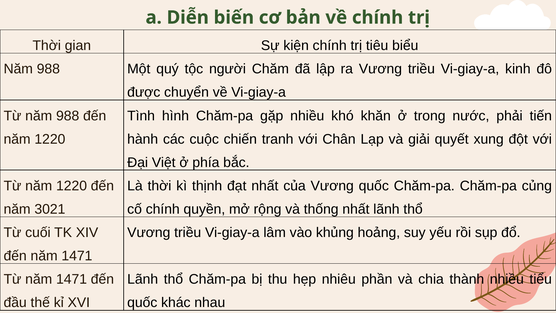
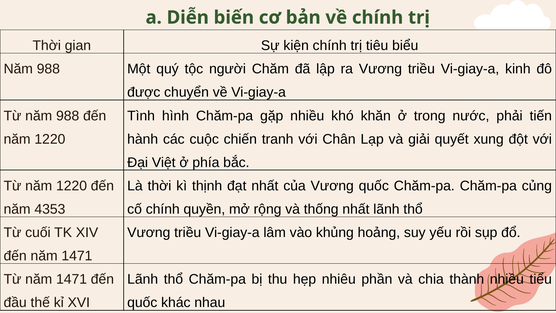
3021: 3021 -> 4353
